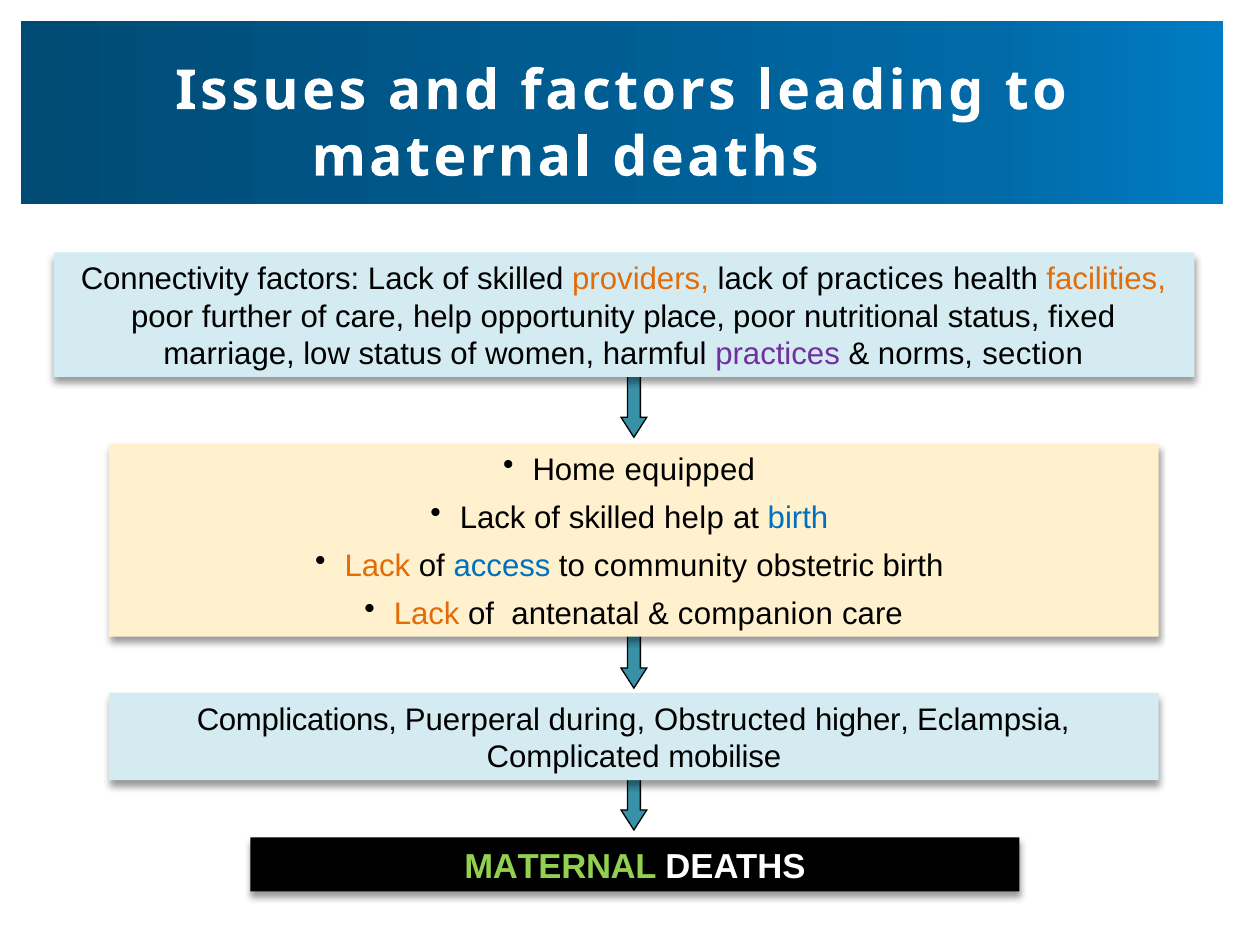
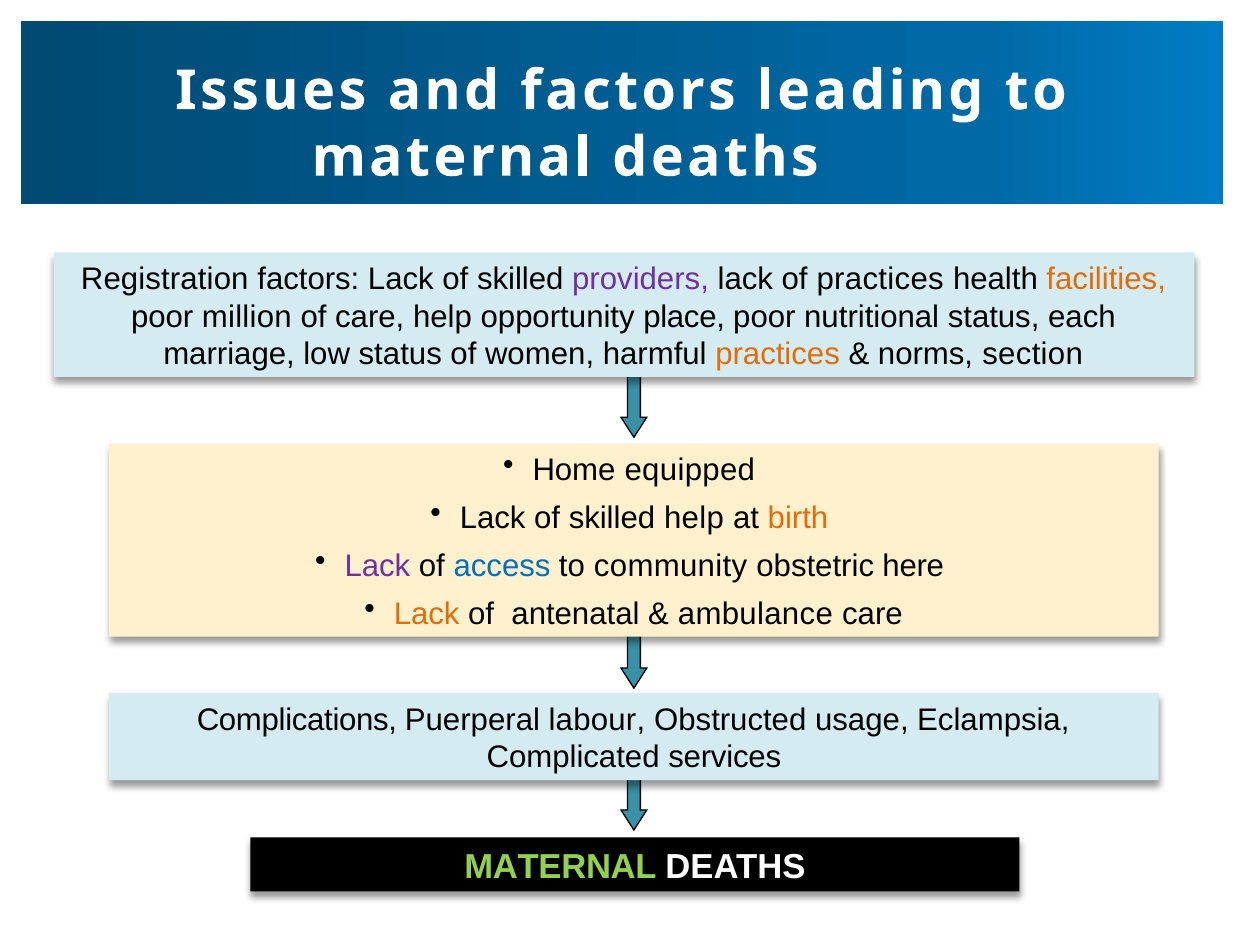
Connectivity: Connectivity -> Registration
providers colour: orange -> purple
further: further -> million
fixed: fixed -> each
practices at (778, 354) colour: purple -> orange
birth at (798, 519) colour: blue -> orange
Lack at (377, 566) colour: orange -> purple
obstetric birth: birth -> here
companion: companion -> ambulance
during: during -> labour
higher: higher -> usage
mobilise: mobilise -> services
